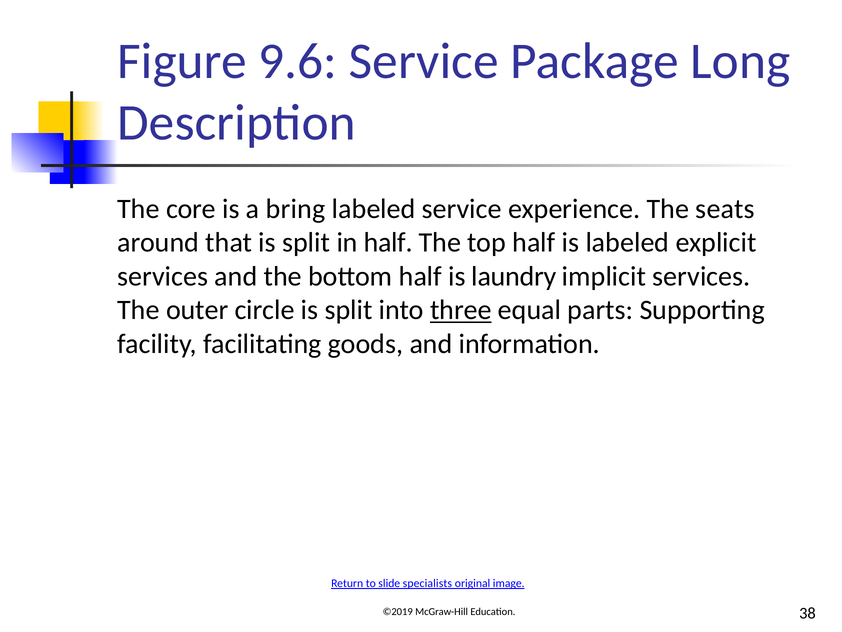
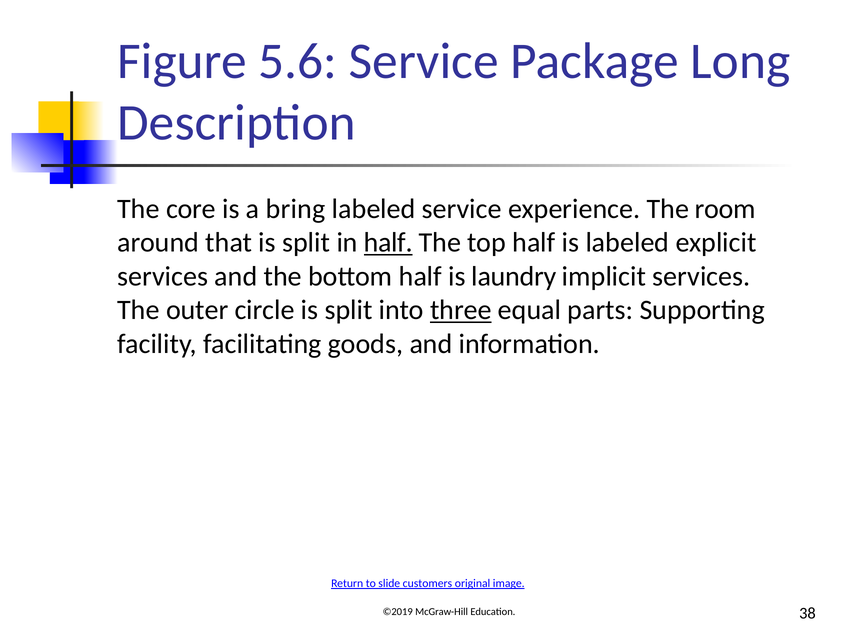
9.6: 9.6 -> 5.6
seats: seats -> room
half at (388, 243) underline: none -> present
specialists: specialists -> customers
